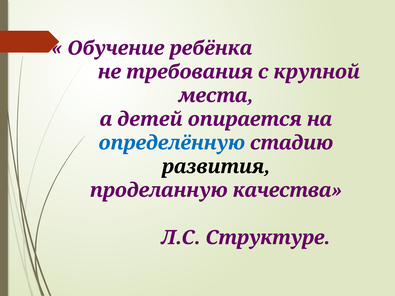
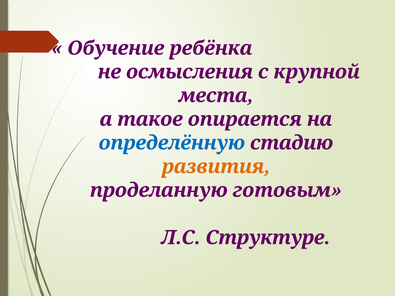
требования: требования -> осмысления
детей: детей -> такое
развития colour: black -> orange
качества: качества -> готовым
